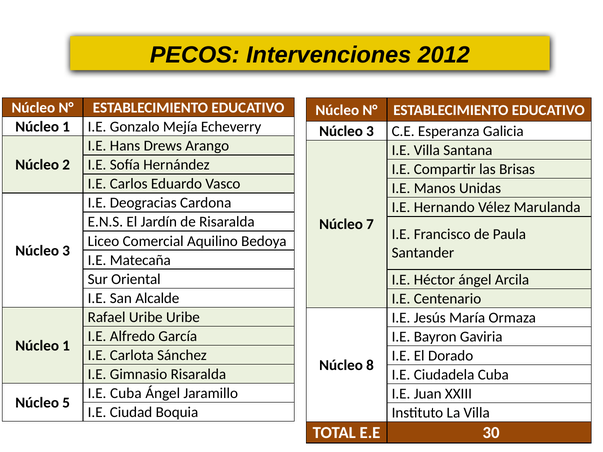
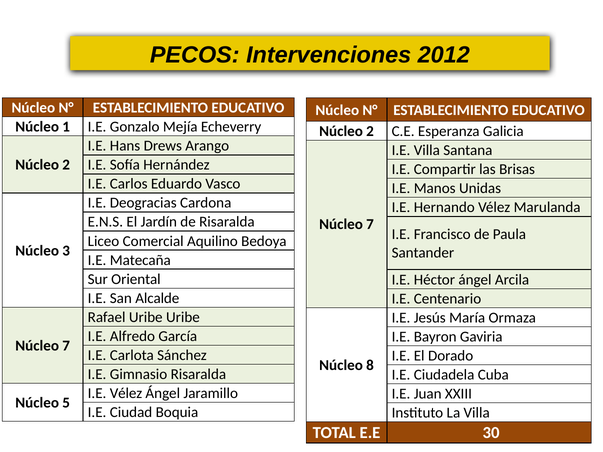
3 at (370, 131): 3 -> 2
1 at (66, 346): 1 -> 7
I.E Cuba: Cuba -> Vélez
